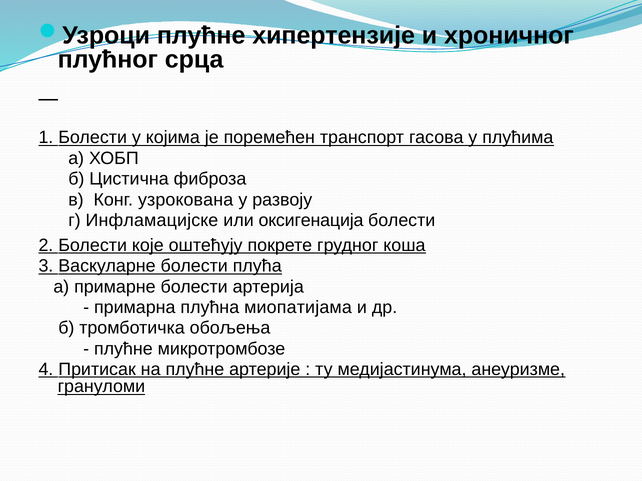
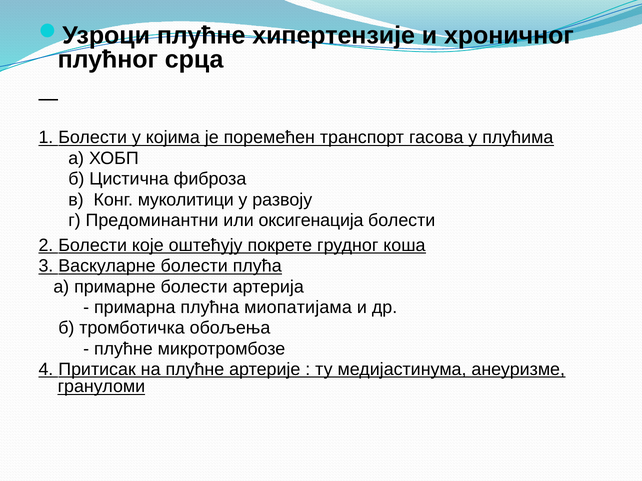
узрокована: узрокована -> муколитици
Инфламацијске: Инфламацијске -> Предоминантни
